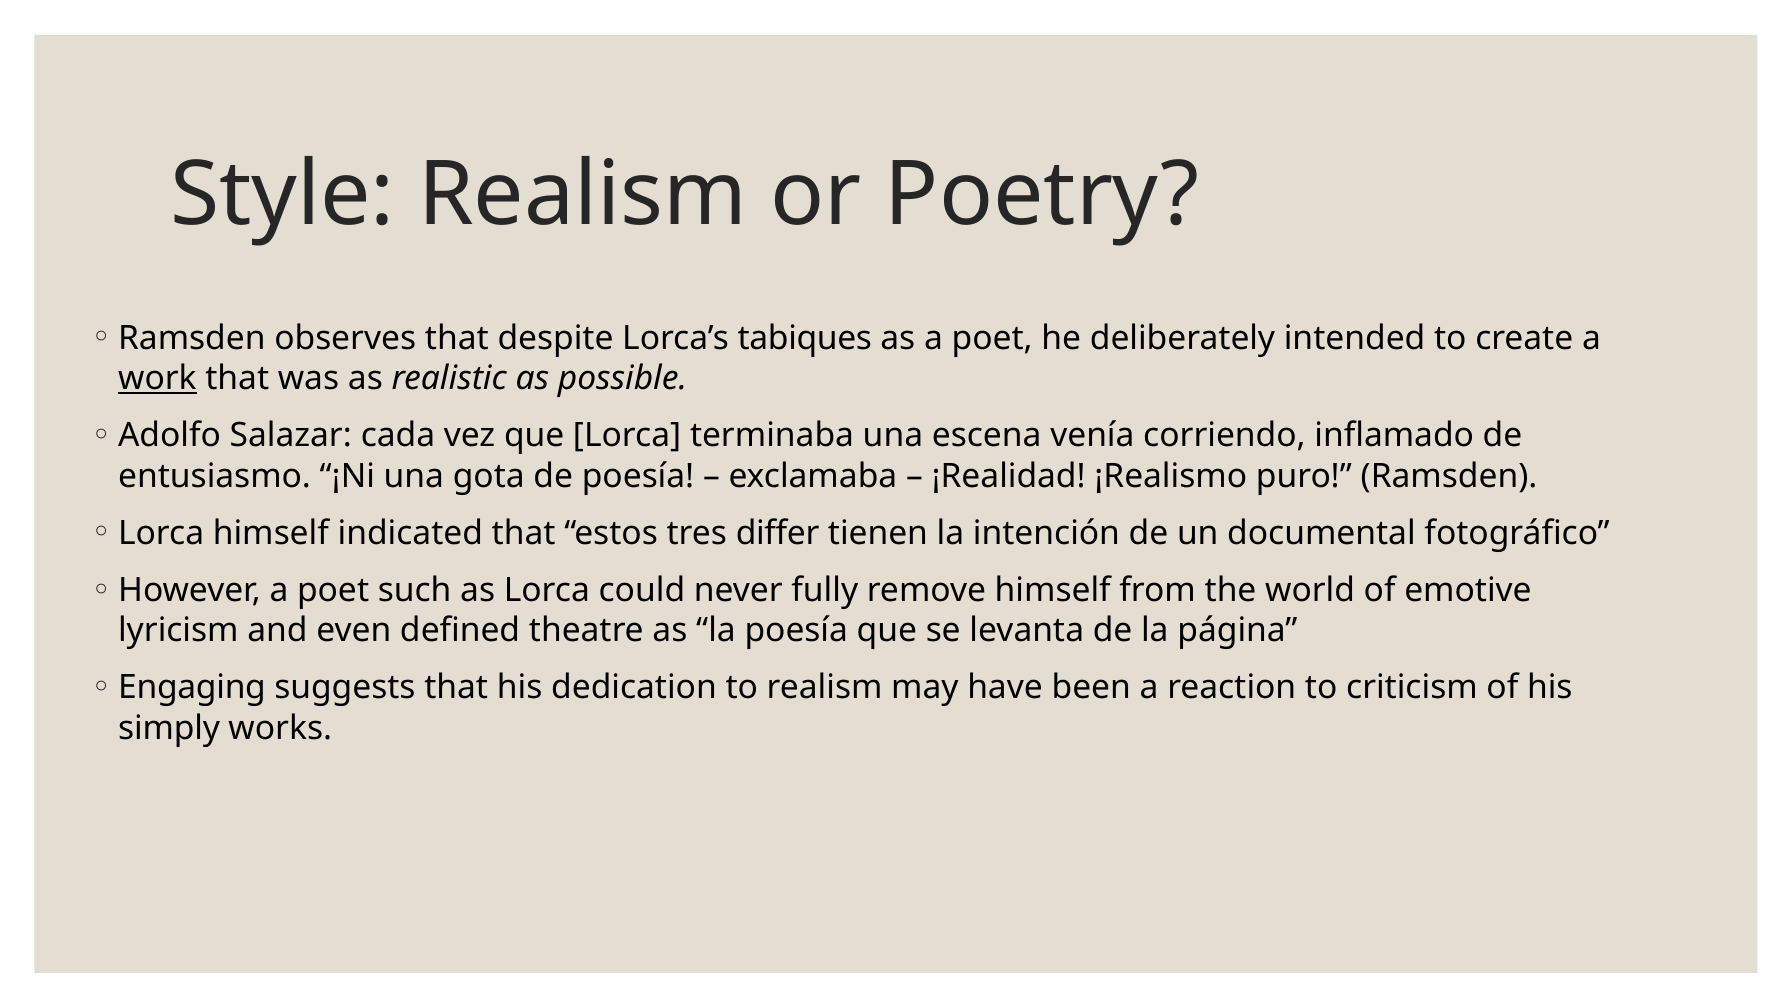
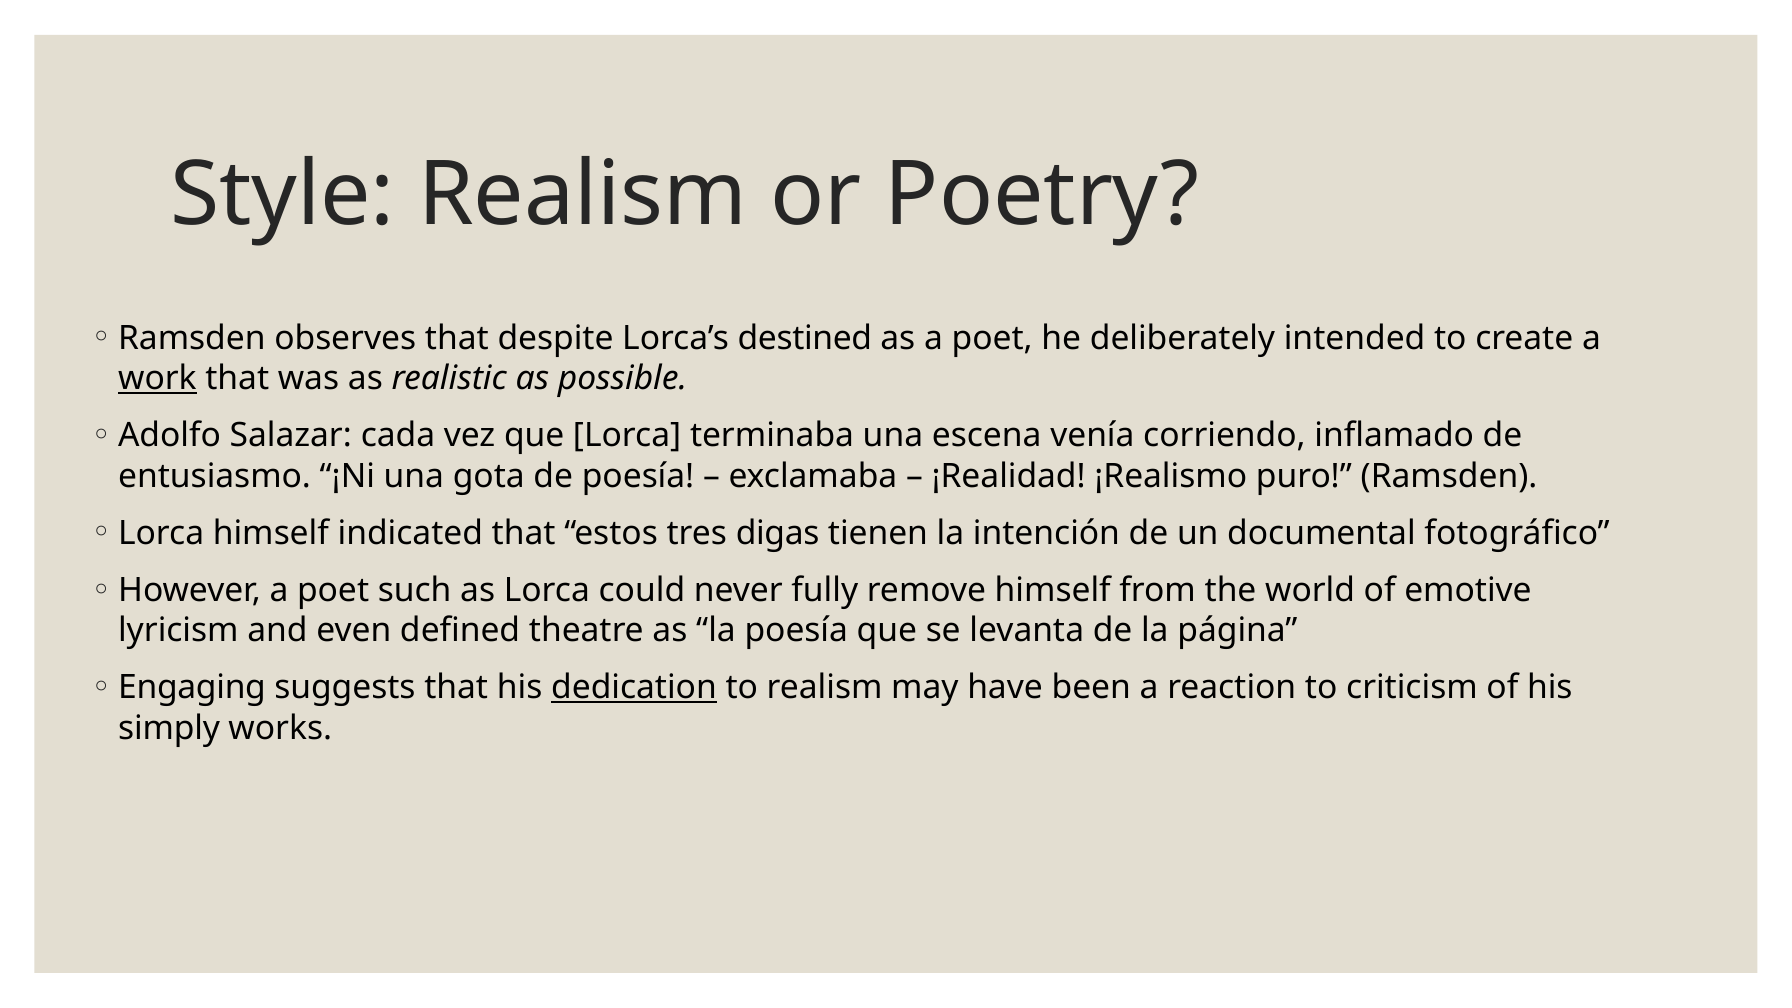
tabiques: tabiques -> destined
differ: differ -> digas
dedication underline: none -> present
